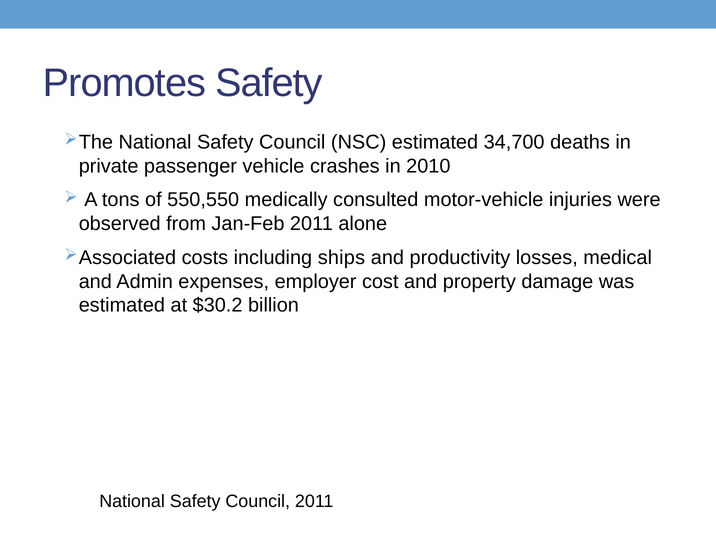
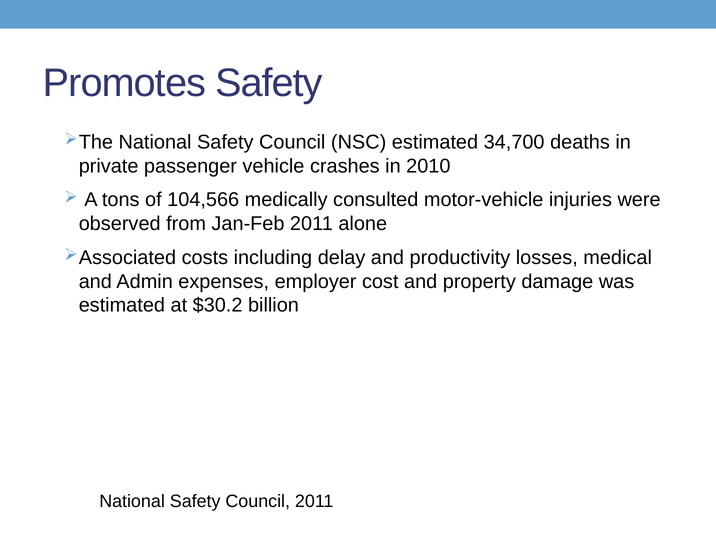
550,550: 550,550 -> 104,566
ships: ships -> delay
